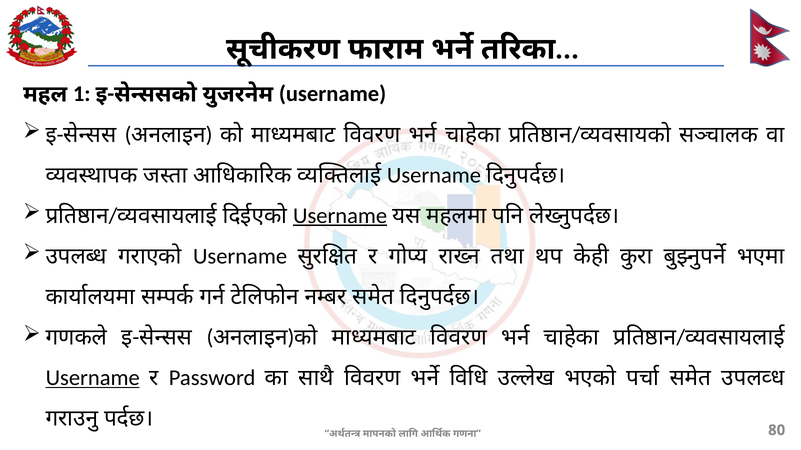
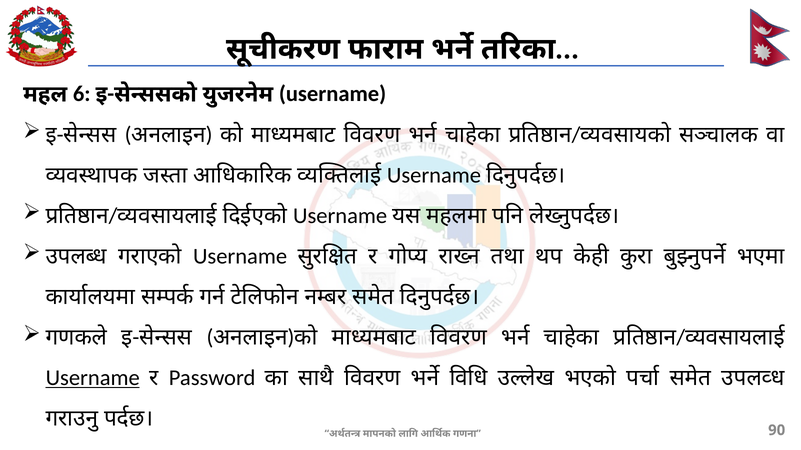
1: 1 -> 6
Username at (340, 216) underline: present -> none
80: 80 -> 90
